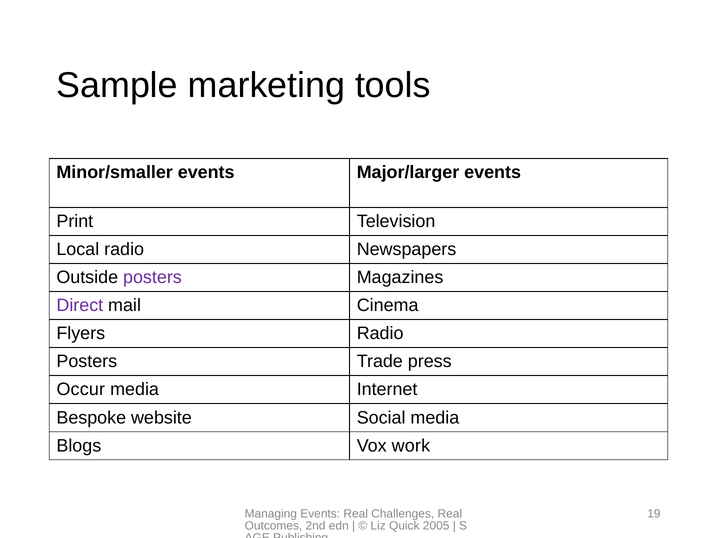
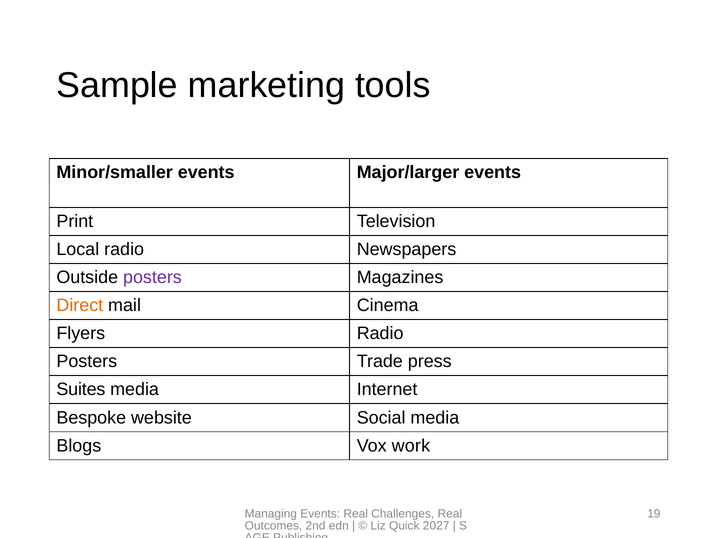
Direct colour: purple -> orange
Occur: Occur -> Suites
2005: 2005 -> 2027
